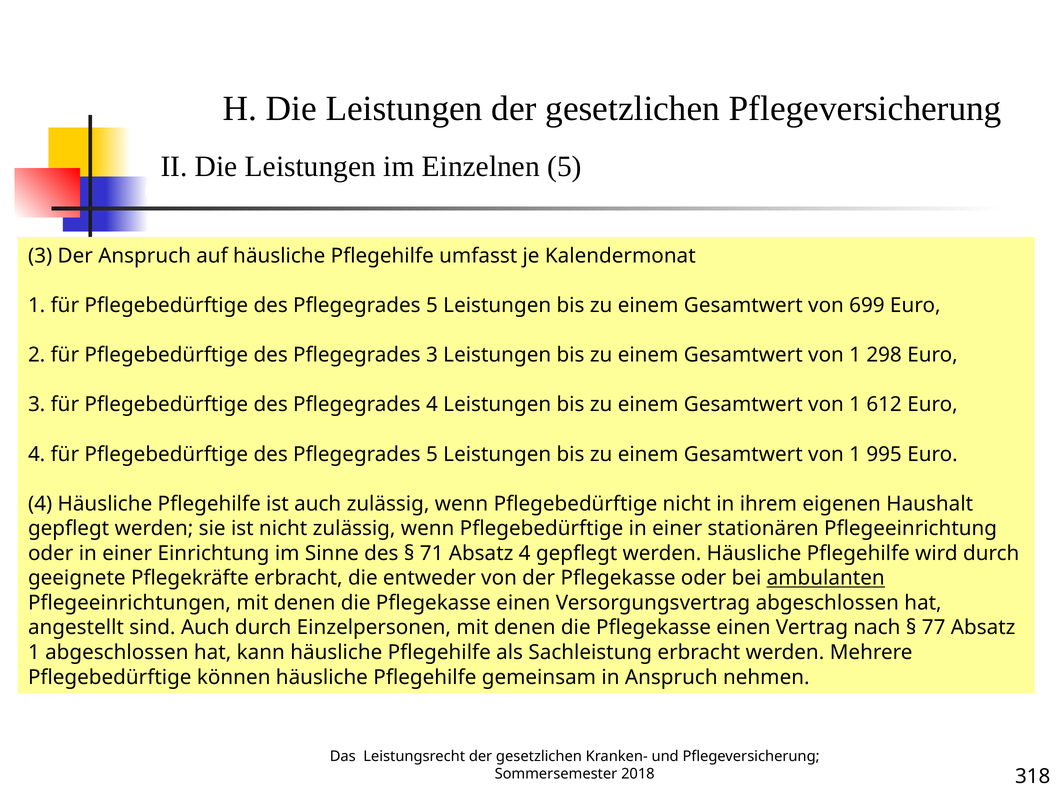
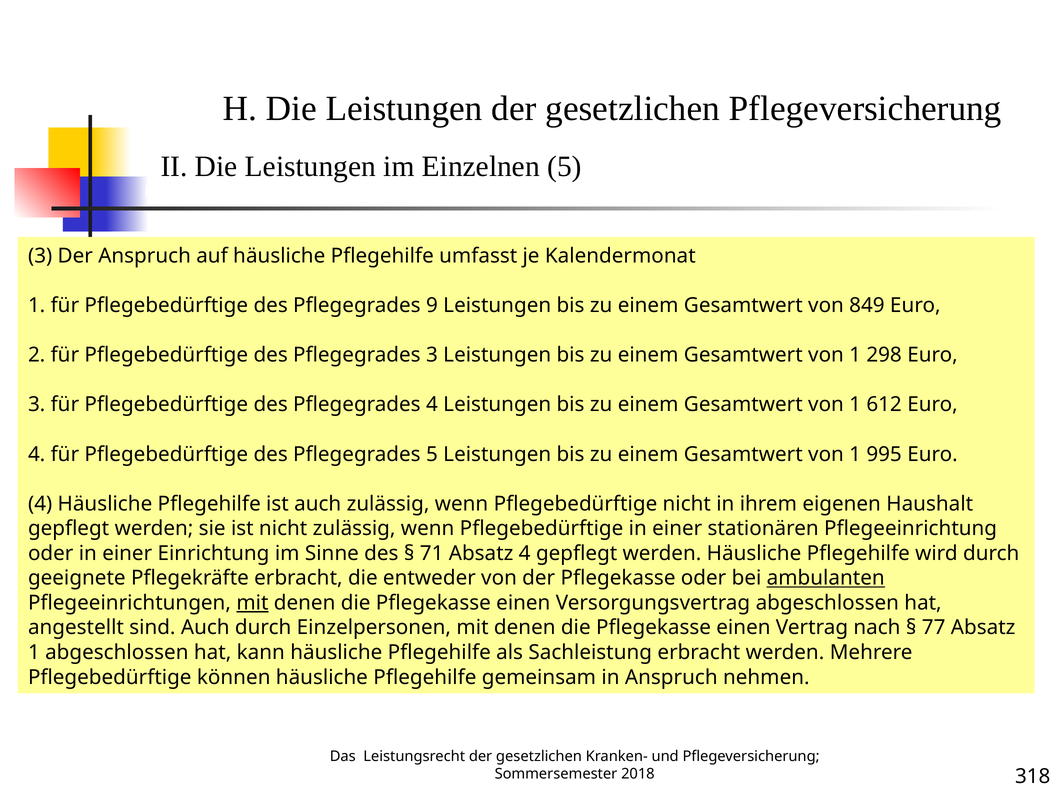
5 at (432, 305): 5 -> 9
699: 699 -> 849
mit at (252, 603) underline: none -> present
